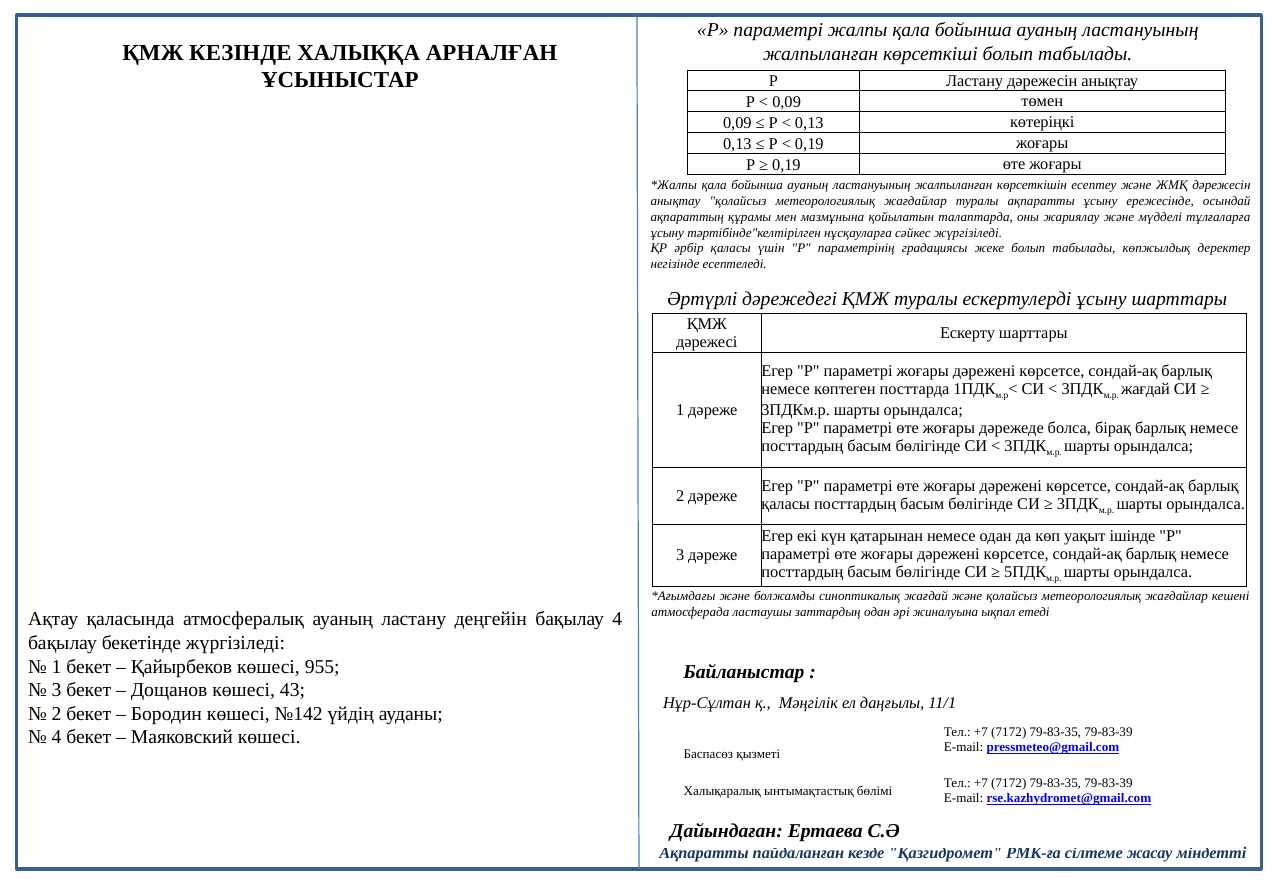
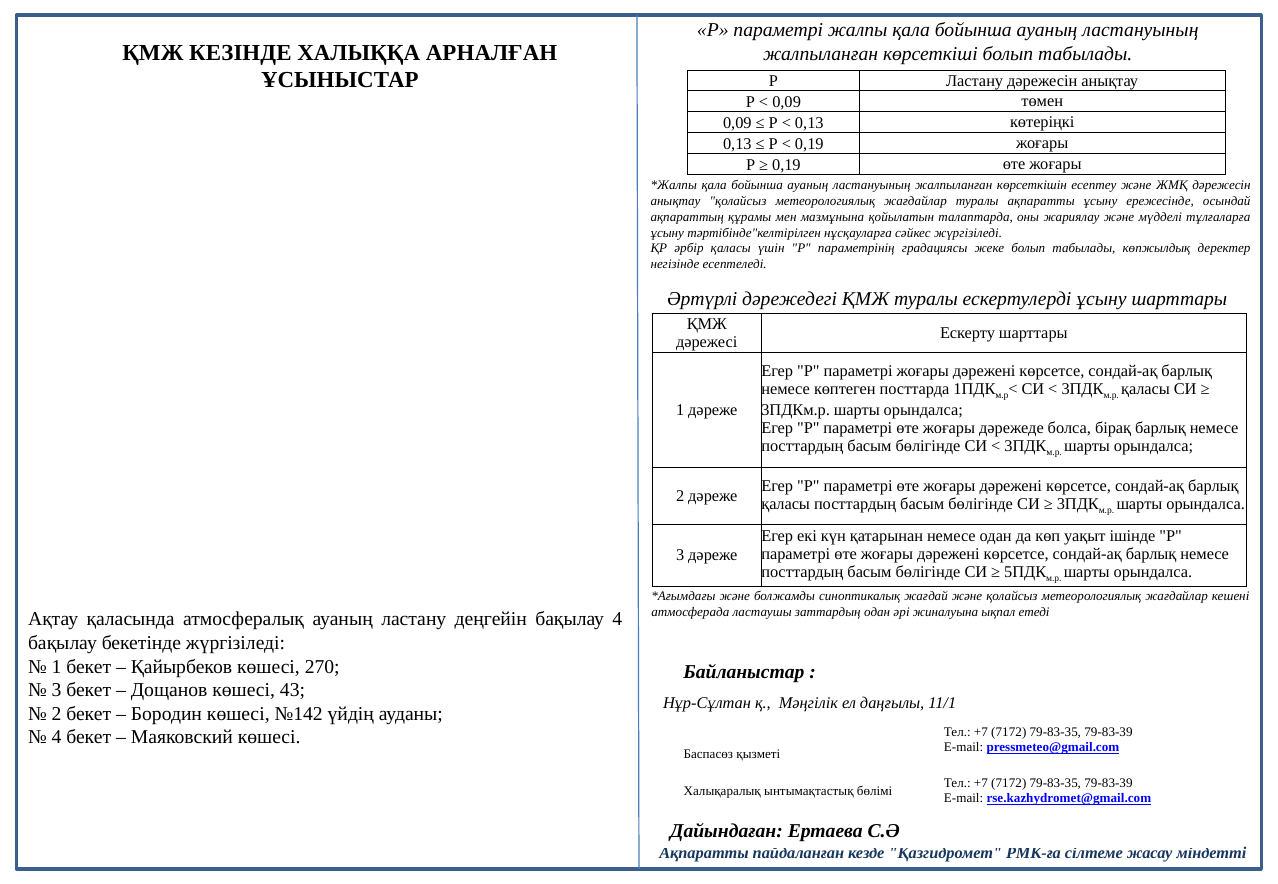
жағдай at (1146, 390): жағдай -> қаласы
955: 955 -> 270
